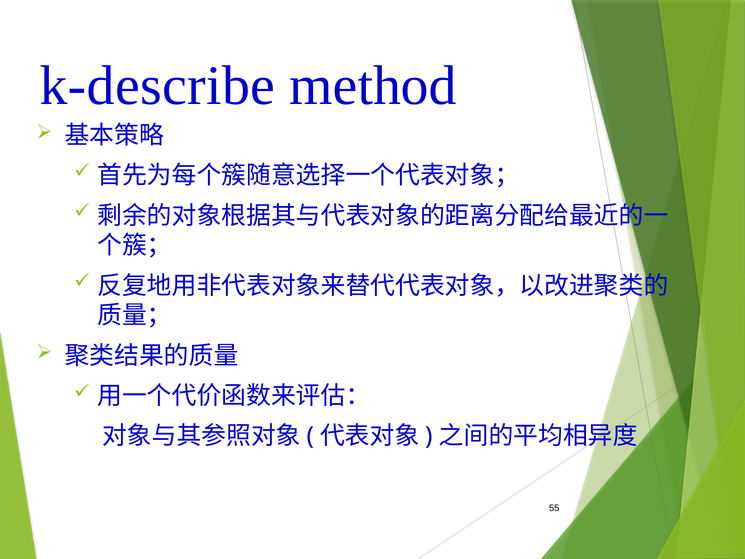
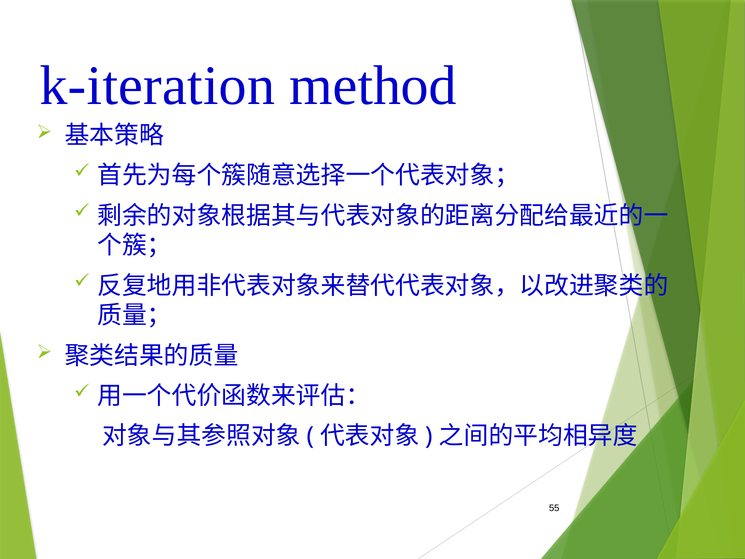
k-describe: k-describe -> k-iteration
